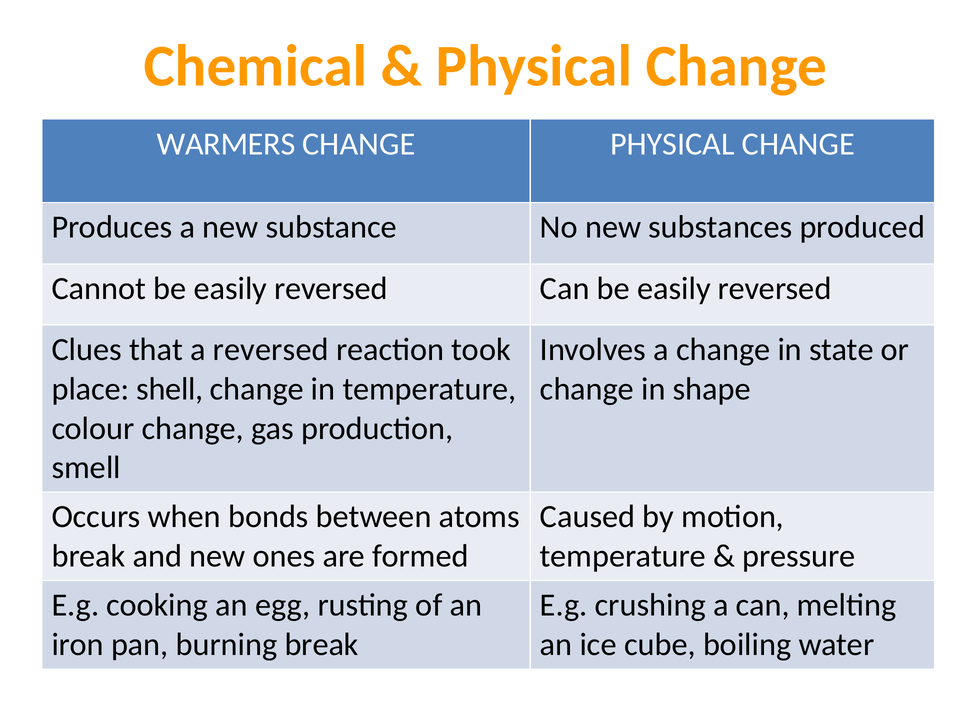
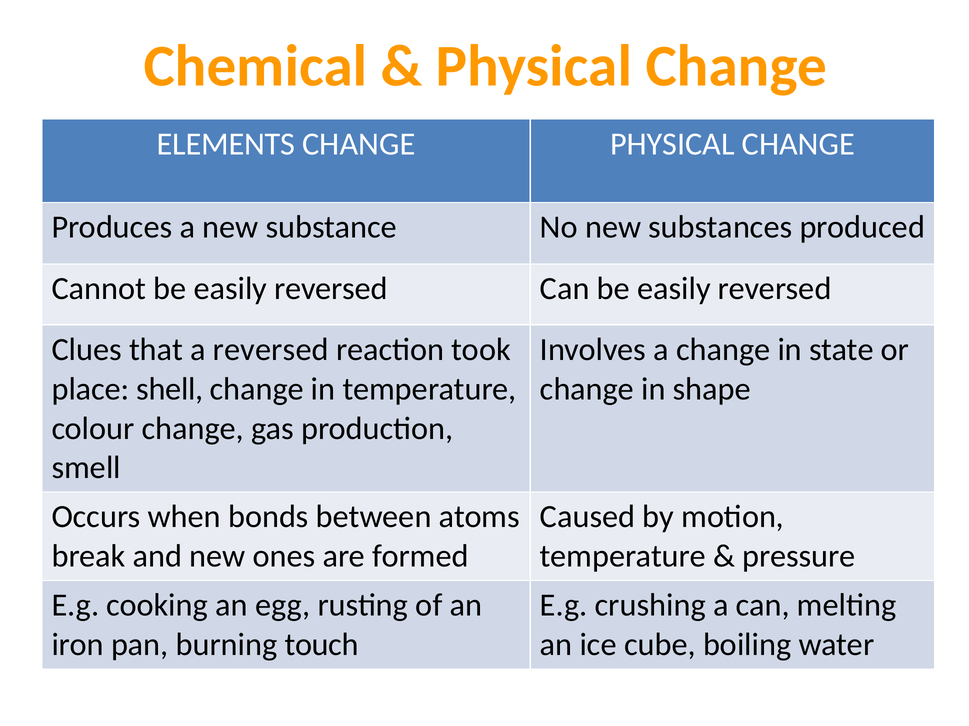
WARMERS: WARMERS -> ELEMENTS
burning break: break -> touch
